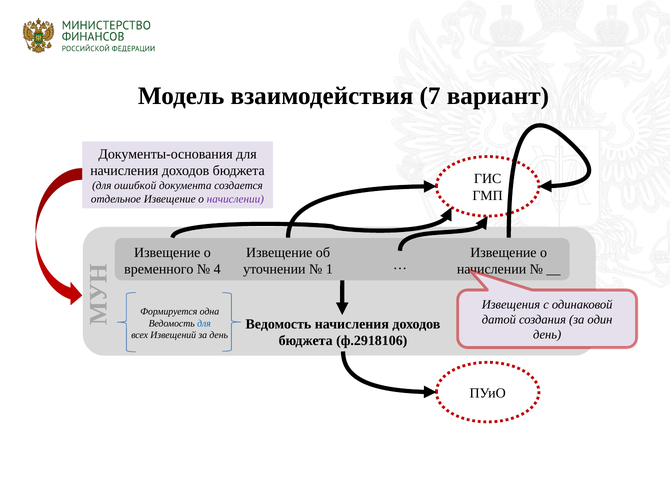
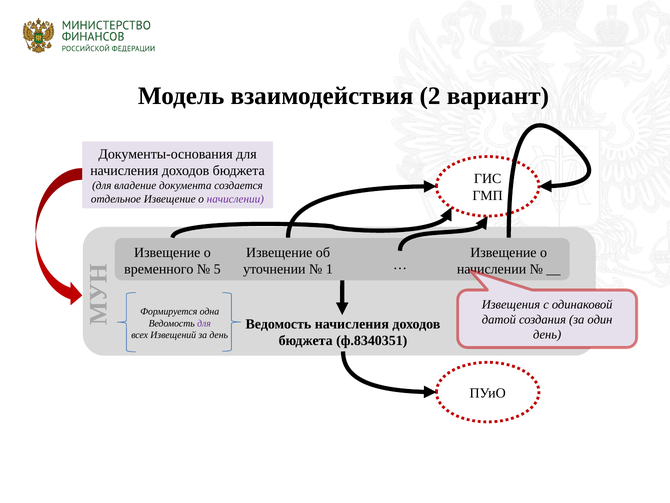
7: 7 -> 2
ошибкой: ошибкой -> владение
4: 4 -> 5
для at (204, 323) colour: blue -> purple
ф.2918106: ф.2918106 -> ф.8340351
